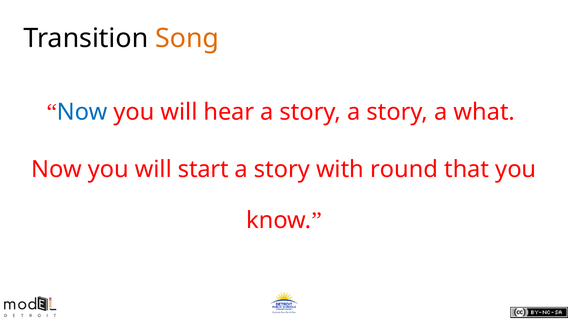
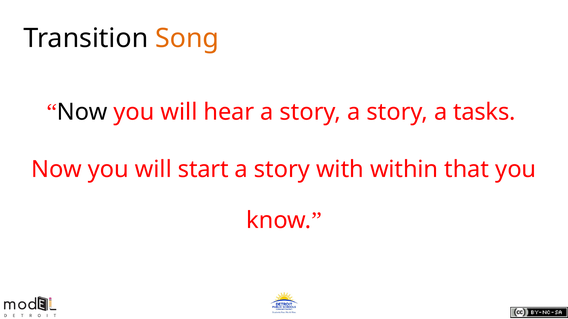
Now at (82, 112) colour: blue -> black
what: what -> tasks
round: round -> within
